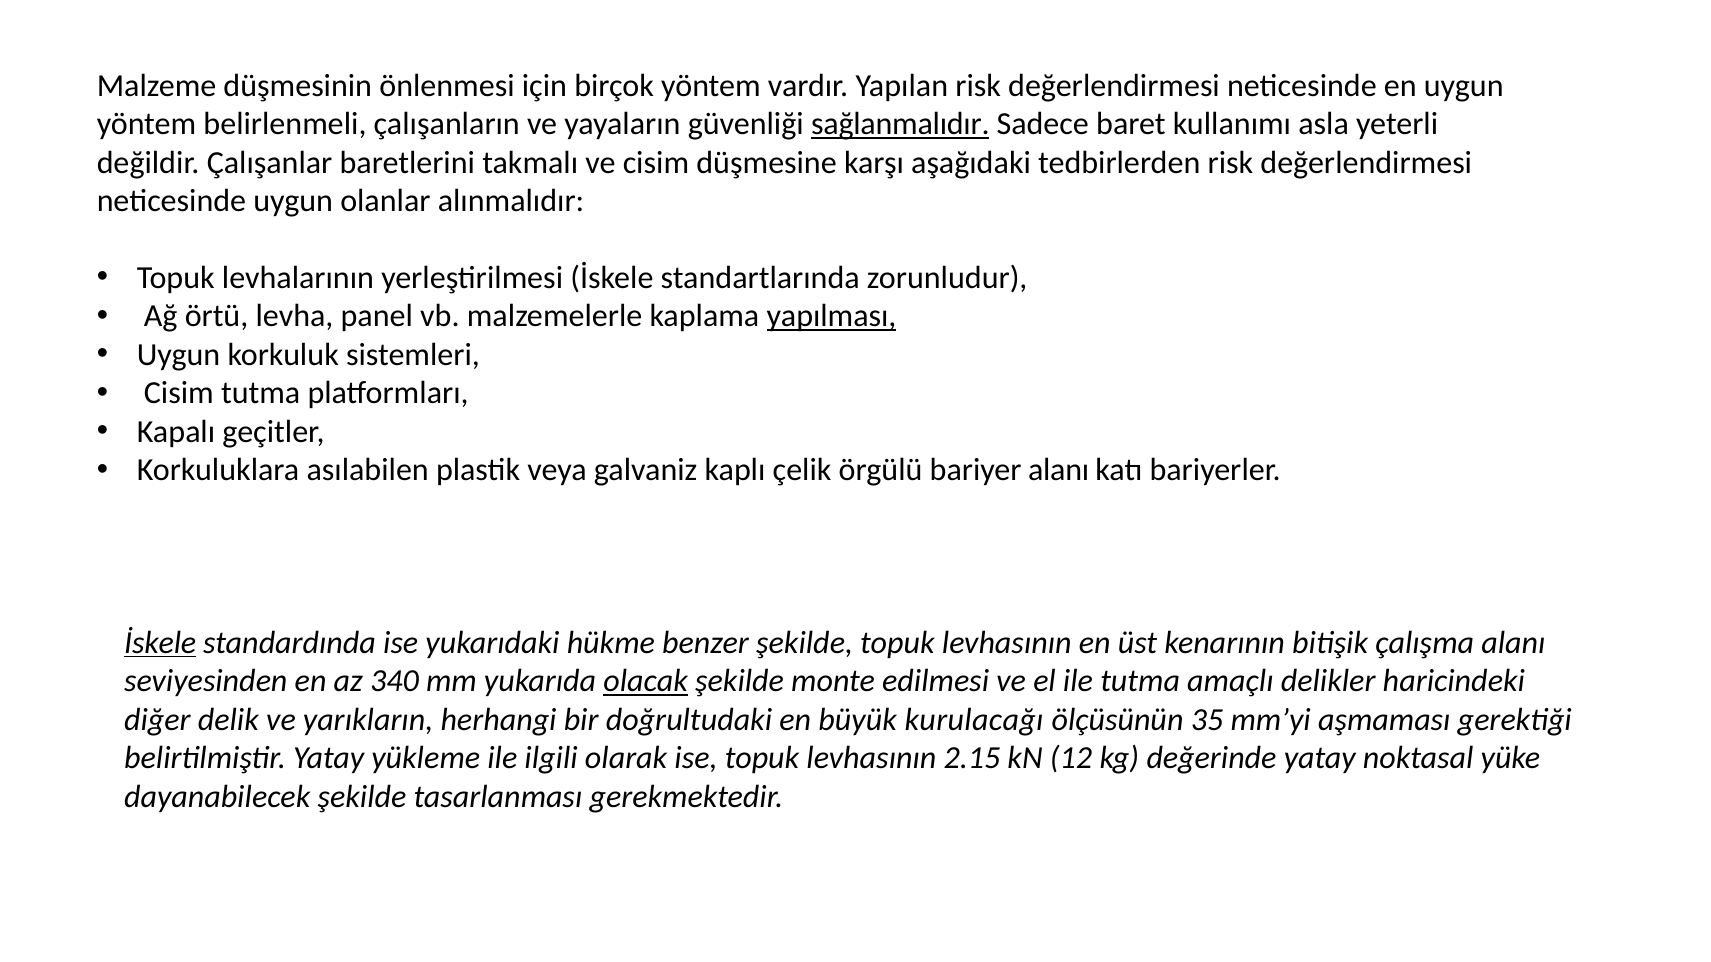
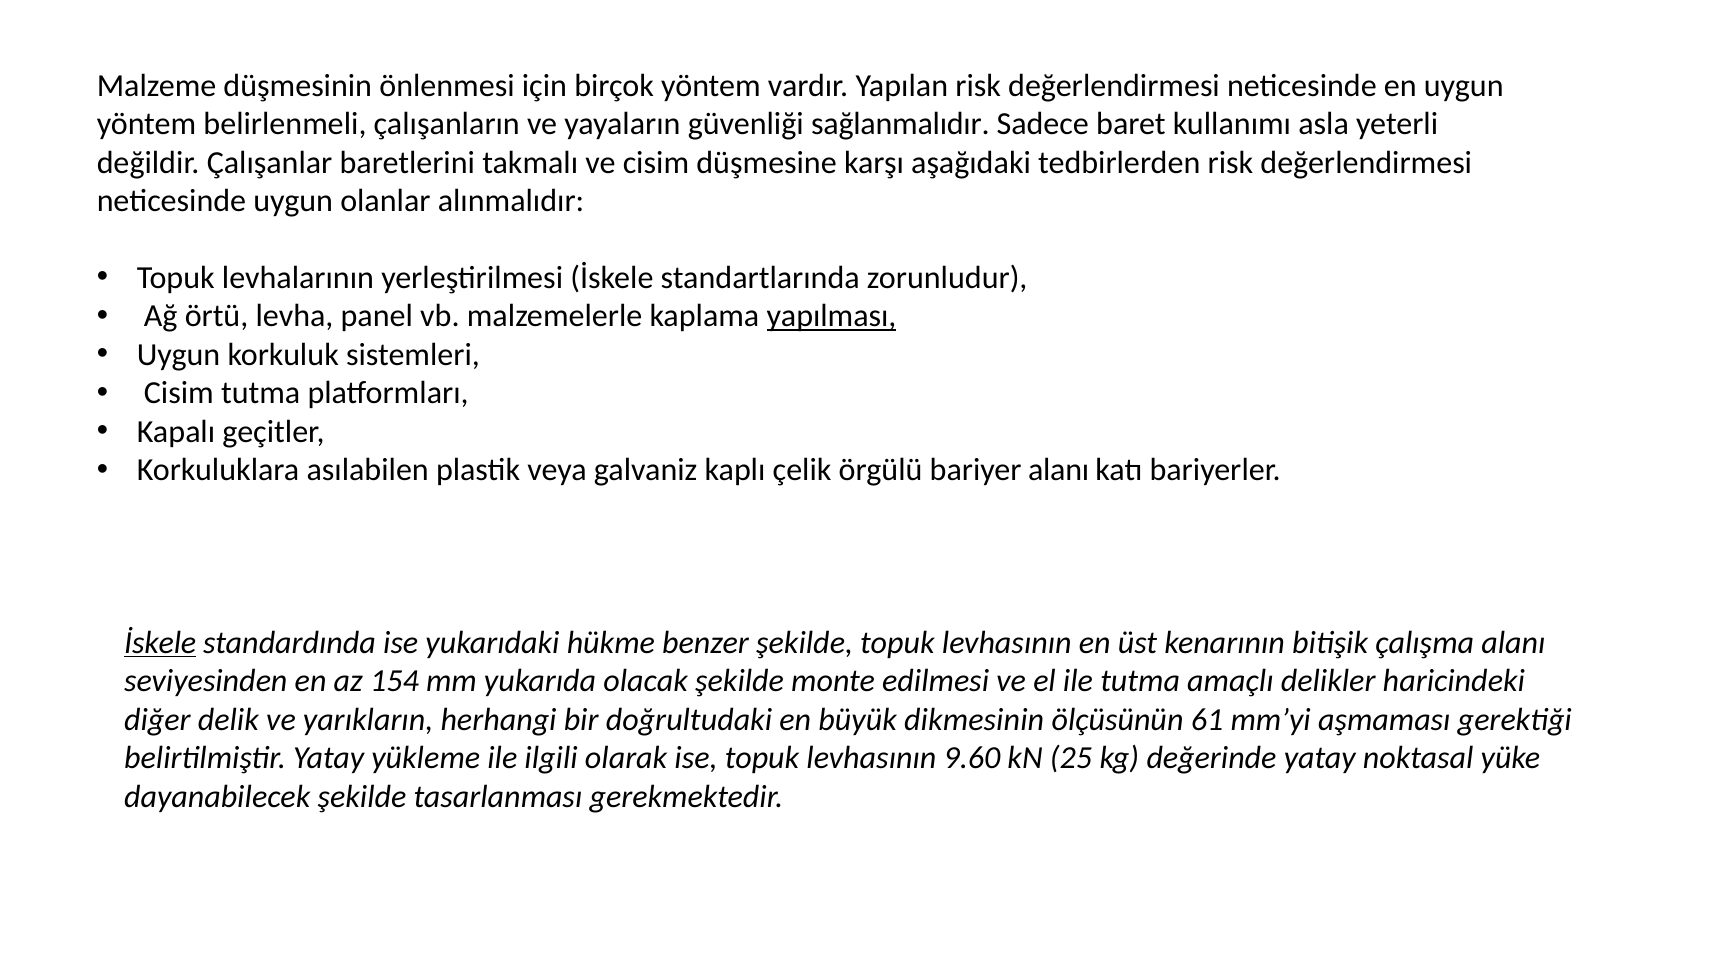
sağlanmalıdır underline: present -> none
340: 340 -> 154
olacak underline: present -> none
kurulacağı: kurulacağı -> dikmesinin
35: 35 -> 61
2.15: 2.15 -> 9.60
12: 12 -> 25
